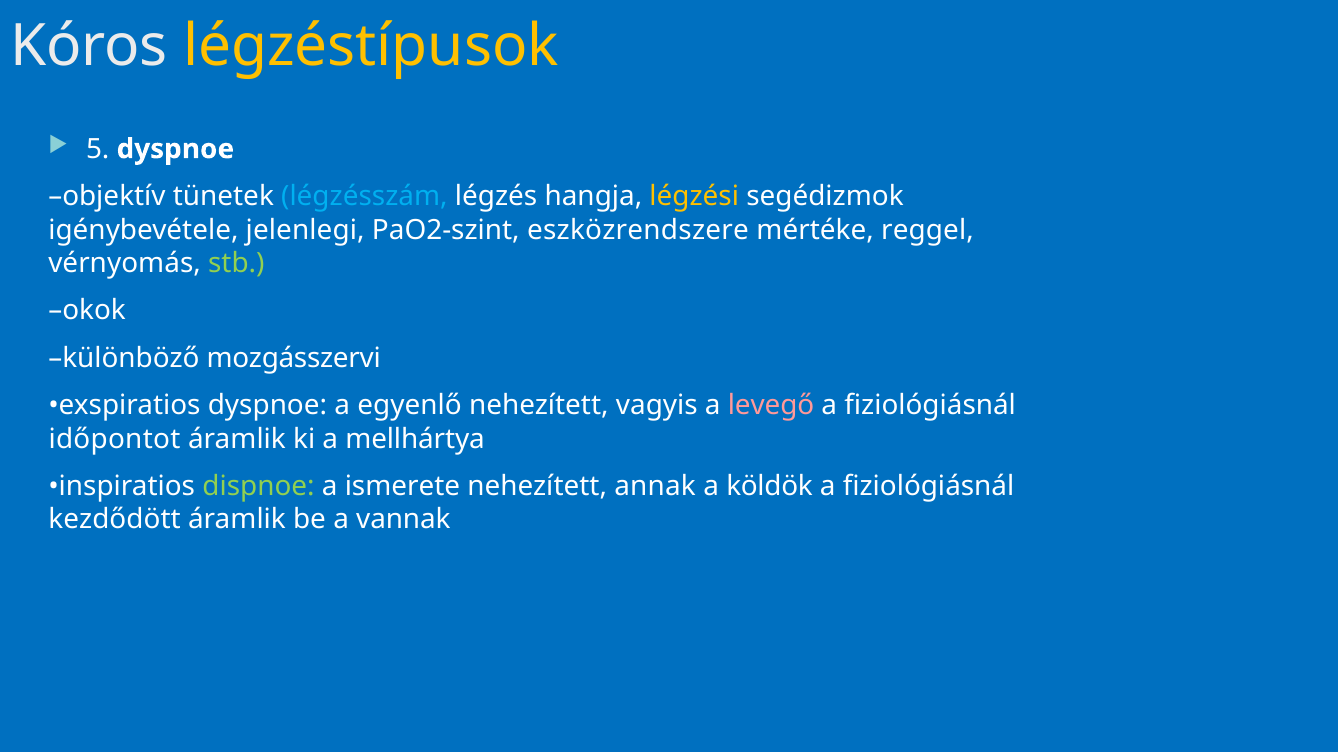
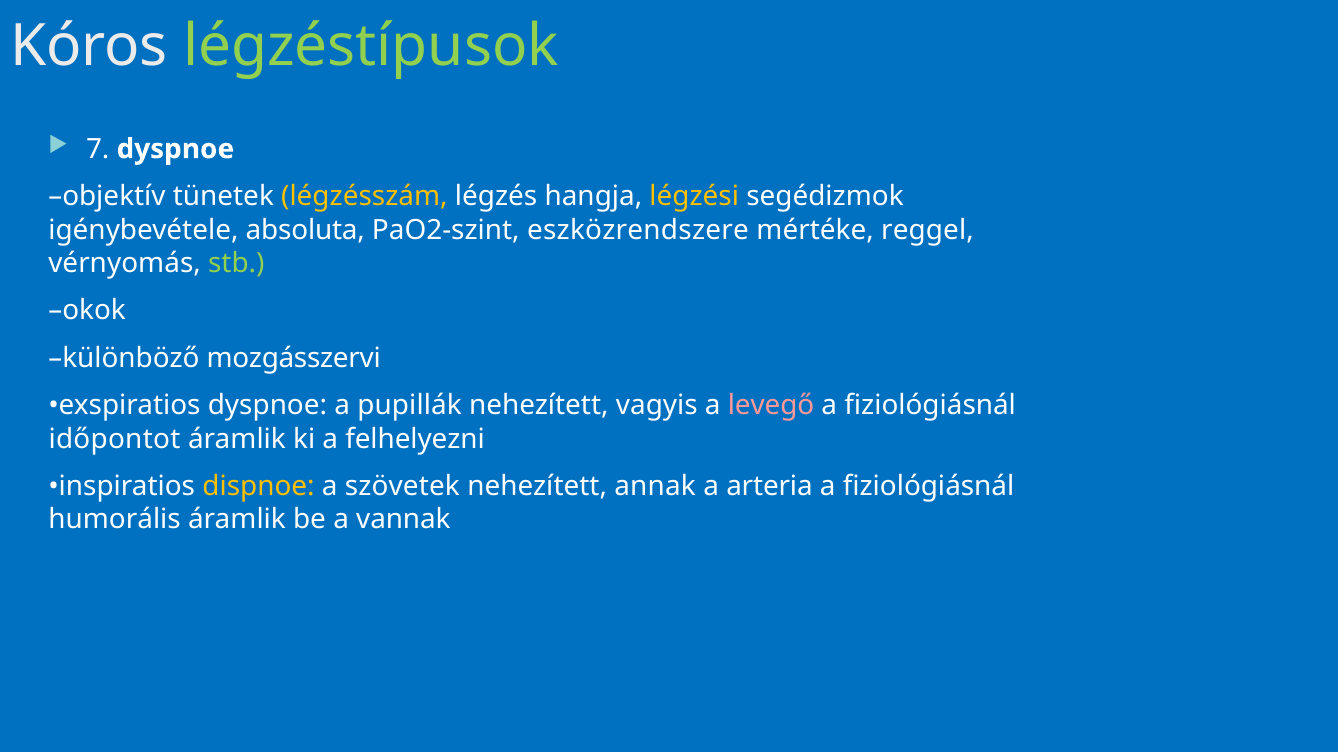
légzéstípusok colour: yellow -> light green
5: 5 -> 7
légzésszám colour: light blue -> yellow
jelenlegi: jelenlegi -> absoluta
egyenlő: egyenlő -> pupillák
mellhártya: mellhártya -> felhelyezni
dispnoe colour: light green -> yellow
ismerete: ismerete -> szövetek
köldök: köldök -> arteria
kezdődött: kezdődött -> humorális
